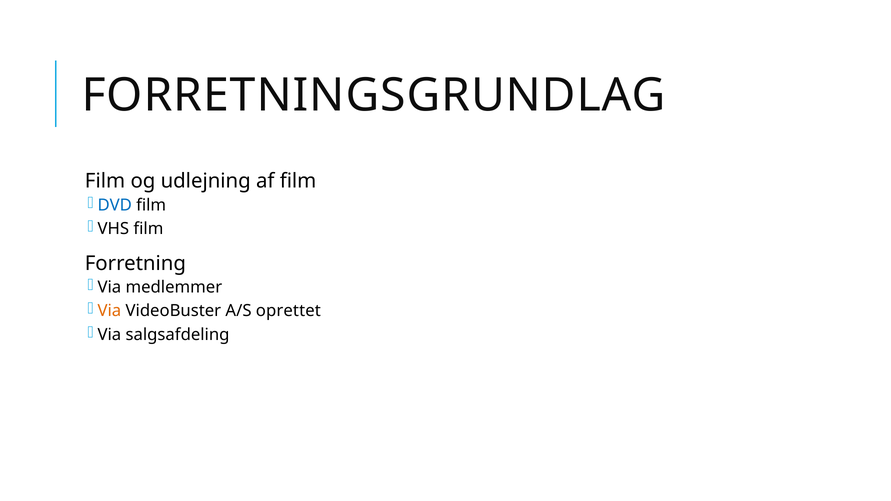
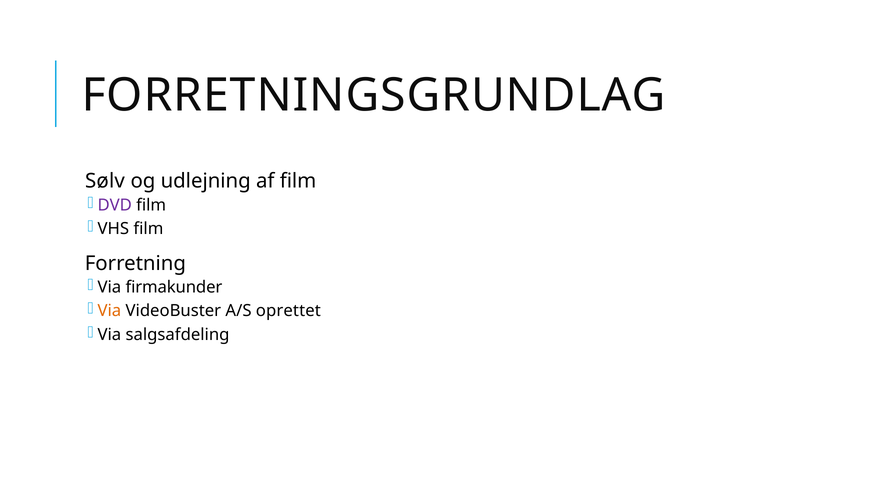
Film at (105, 181): Film -> Sølv
DVD colour: blue -> purple
medlemmer: medlemmer -> firmakunder
